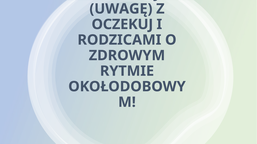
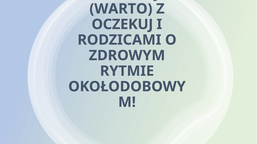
UWAGĘ: UWAGĘ -> WARTO
